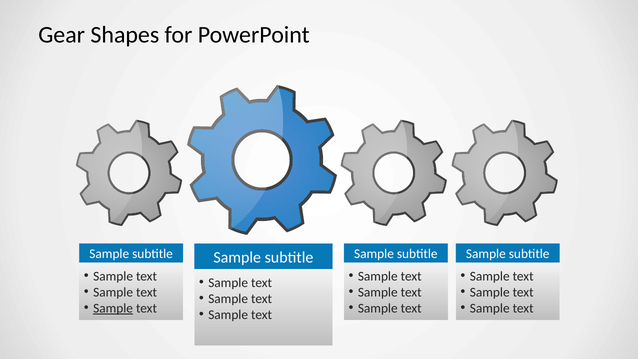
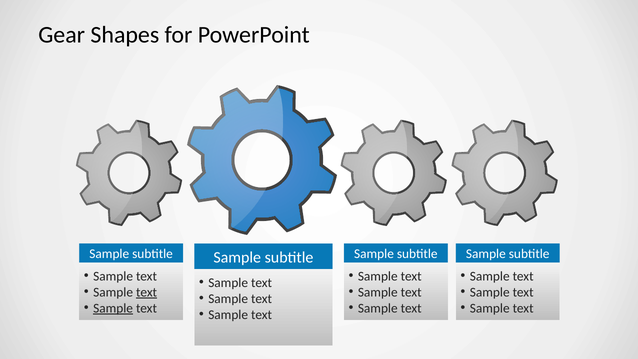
text at (147, 292) underline: none -> present
